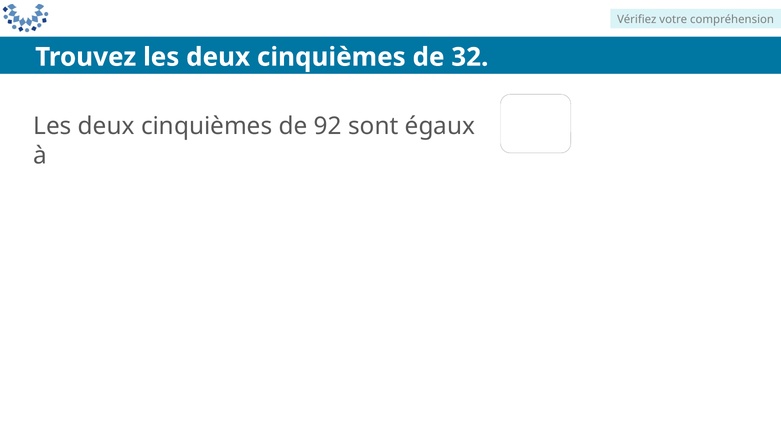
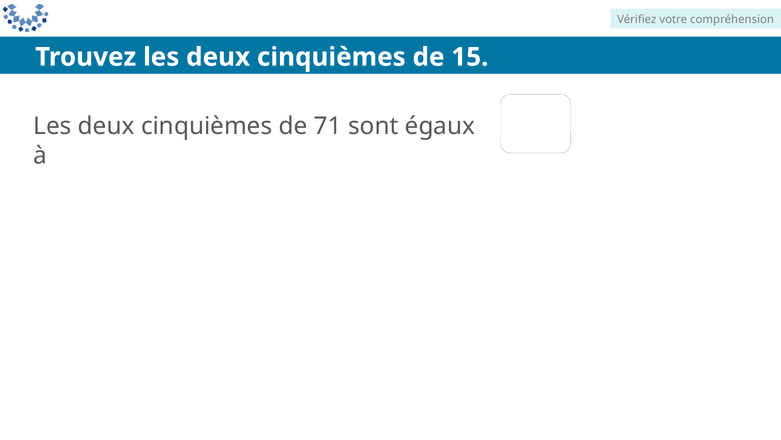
32: 32 -> 15
92: 92 -> 71
